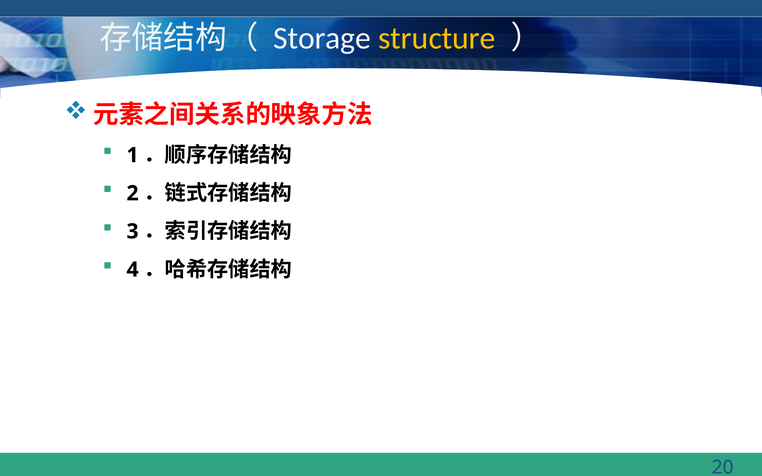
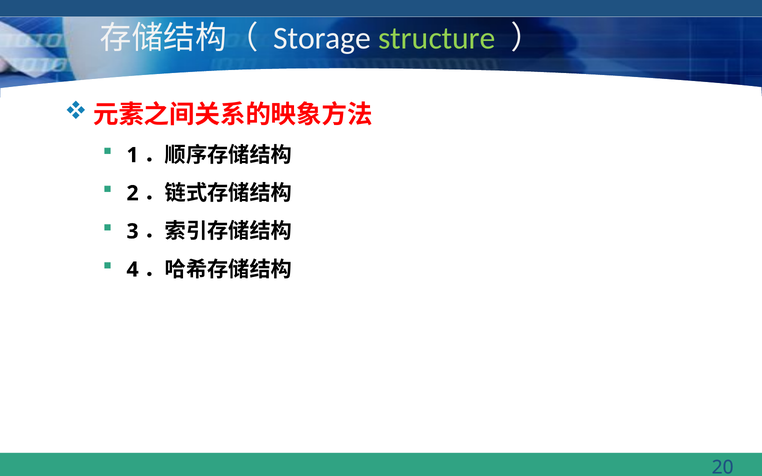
structure colour: yellow -> light green
